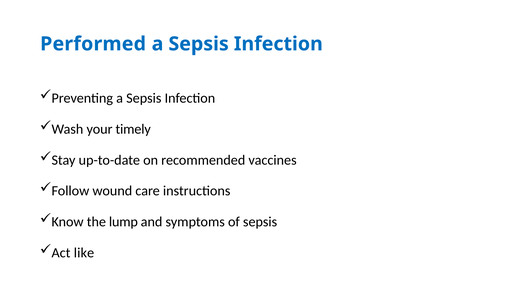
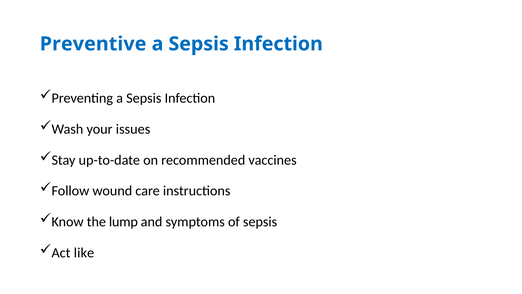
Performed: Performed -> Preventive
timely: timely -> issues
